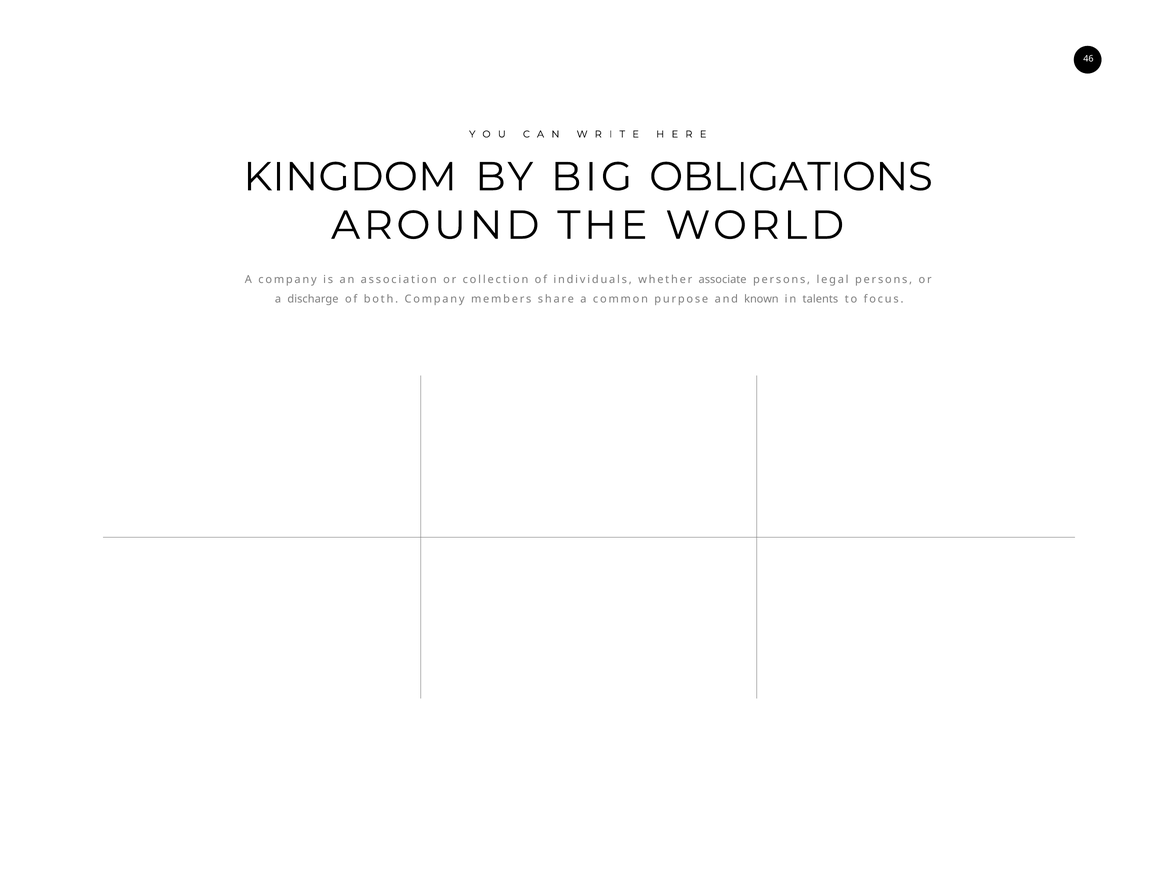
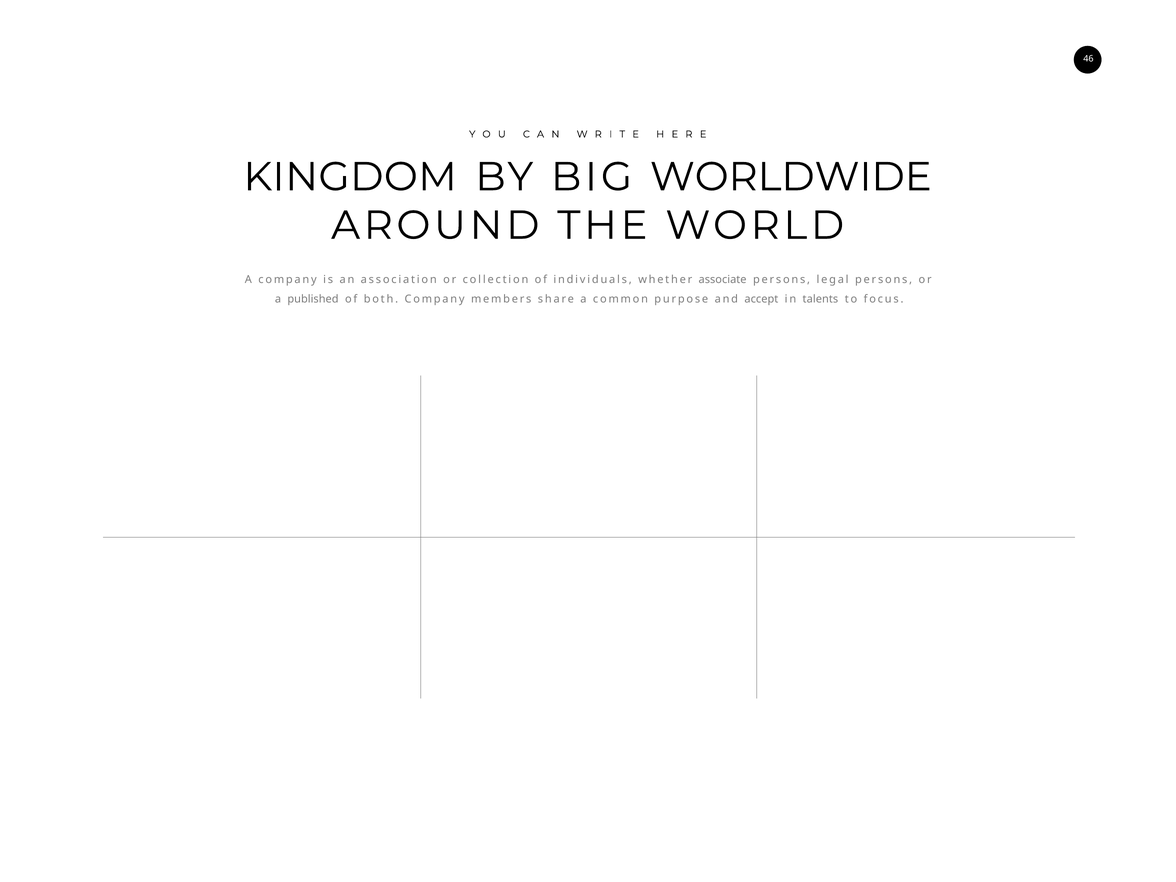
OBLIGATIONS: OBLIGATIONS -> WORLDWIDE
discharge: discharge -> published
known: known -> accept
